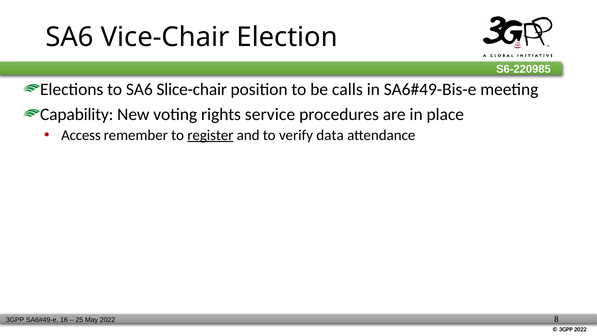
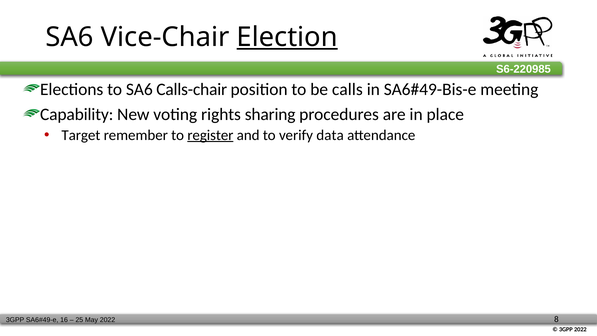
Election underline: none -> present
Slice-chair: Slice-chair -> Calls-chair
service: service -> sharing
Access: Access -> Target
